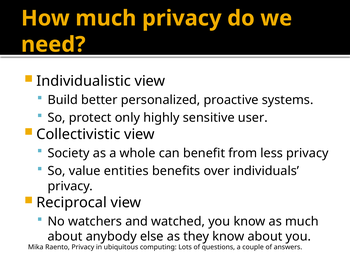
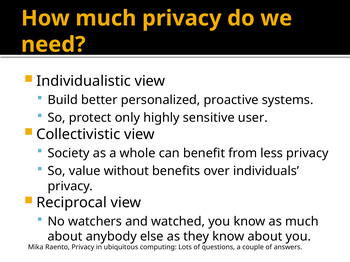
entities: entities -> without
